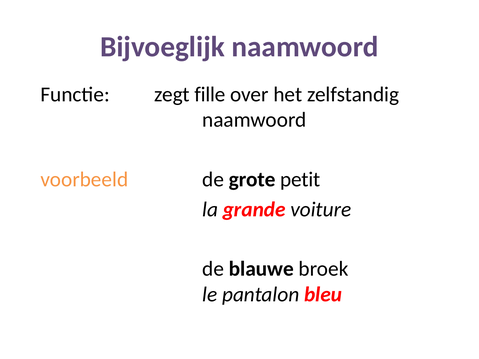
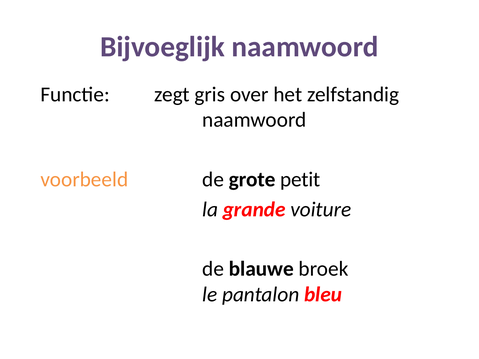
fille: fille -> gris
